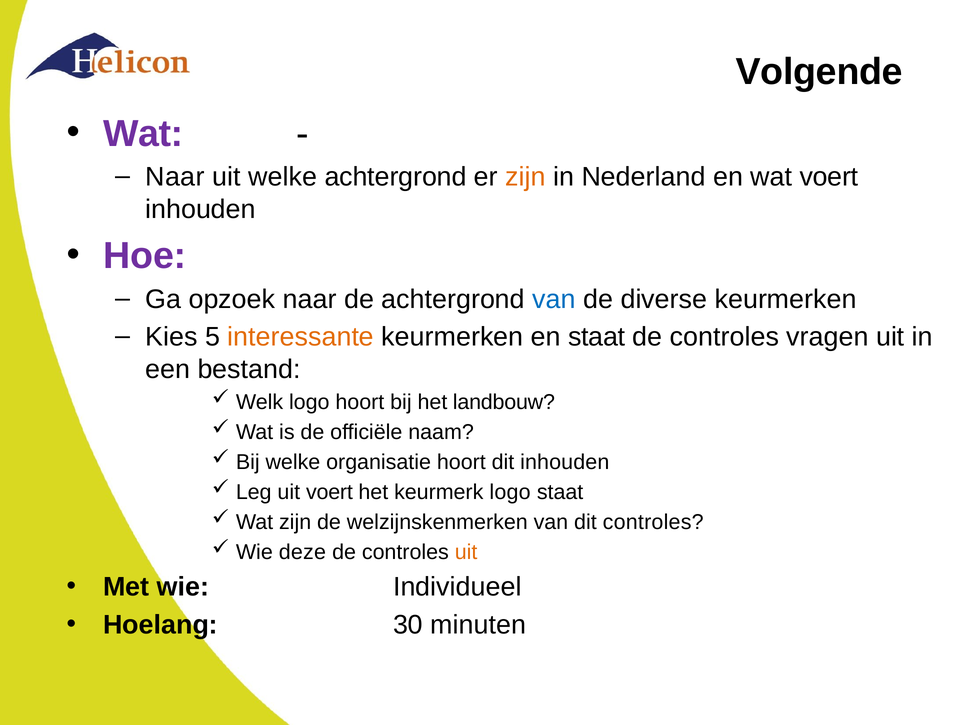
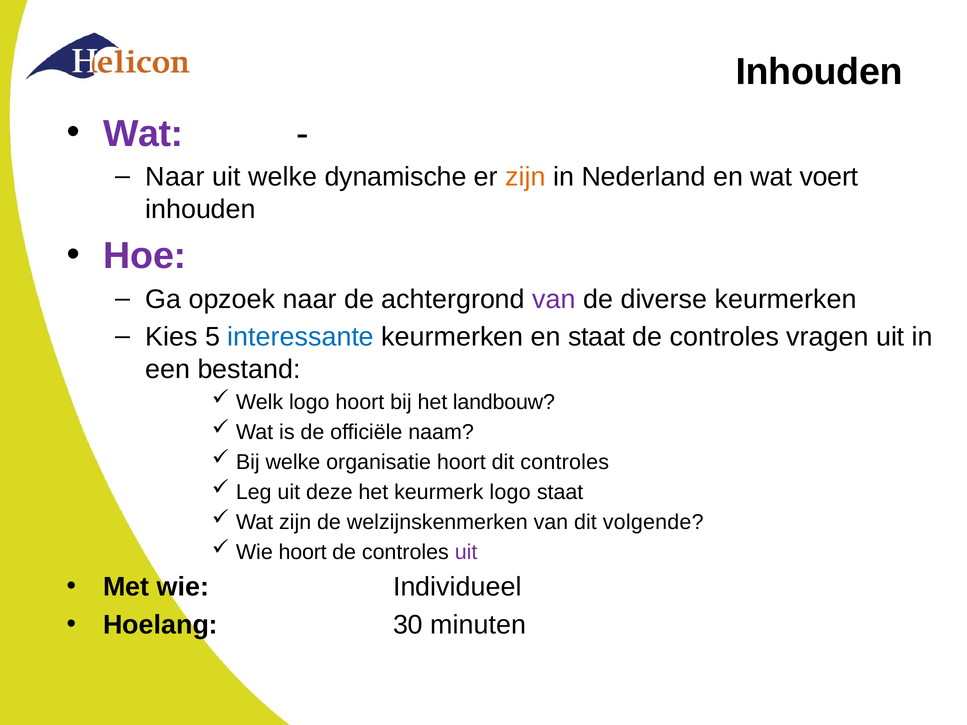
Volgende at (819, 72): Volgende -> Inhouden
welke achtergrond: achtergrond -> dynamische
van at (554, 300) colour: blue -> purple
interessante colour: orange -> blue
dit inhouden: inhouden -> controles
uit voert: voert -> deze
dit controles: controles -> volgende
Wie deze: deze -> hoort
uit at (466, 553) colour: orange -> purple
